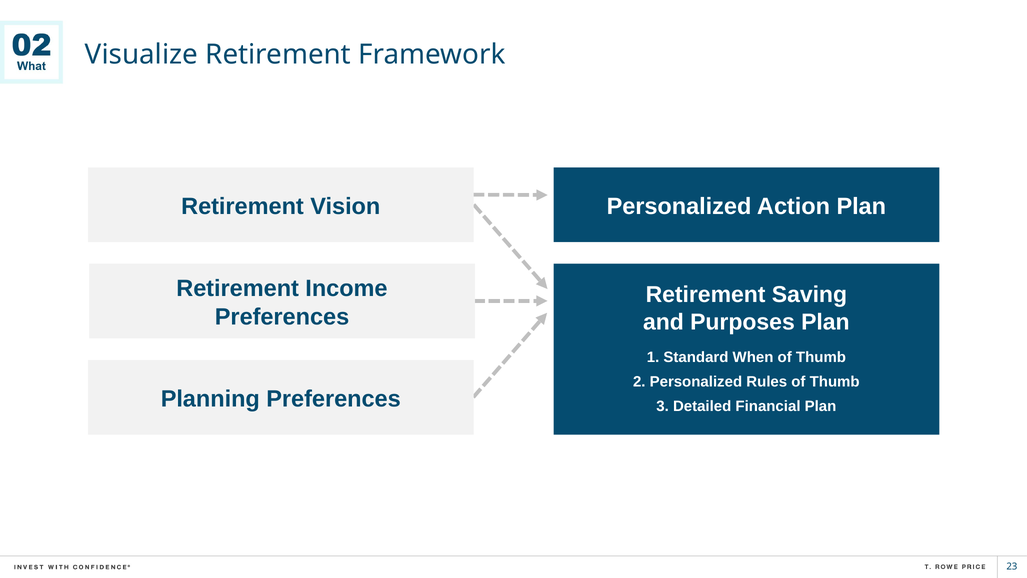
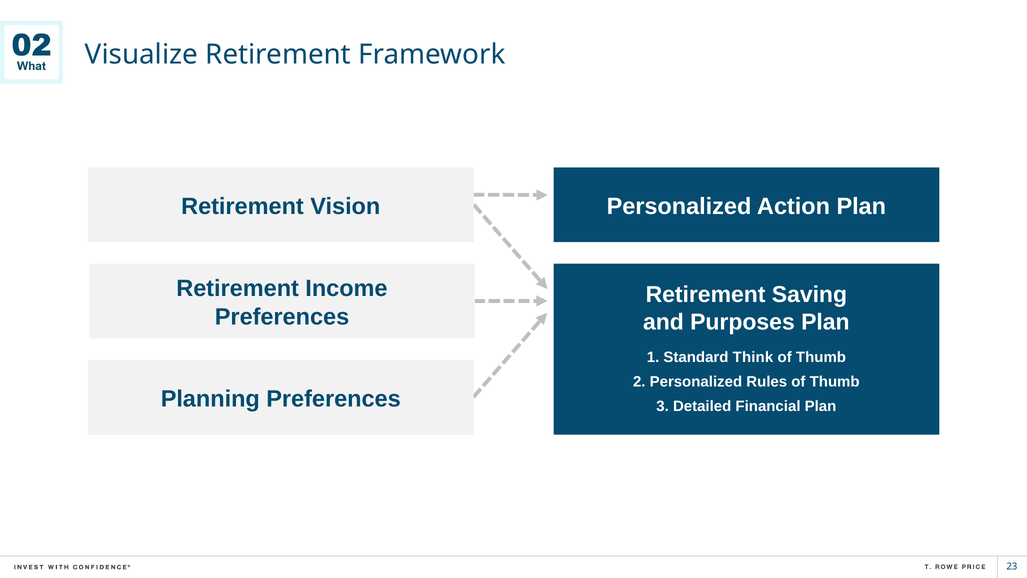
When: When -> Think
